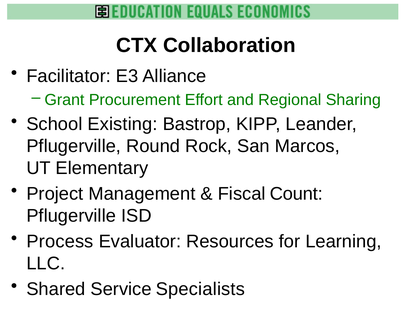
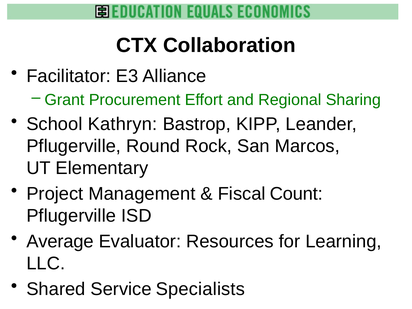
Existing: Existing -> Kathryn
Process: Process -> Average
